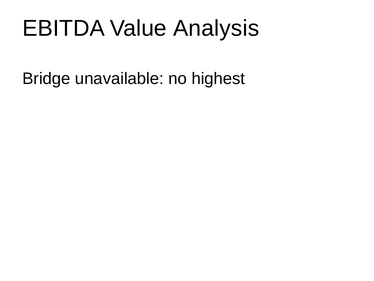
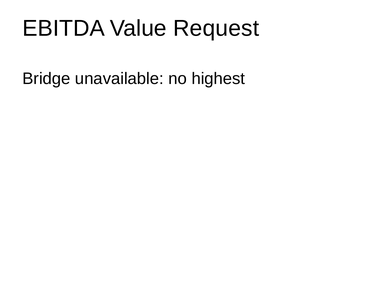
Analysis: Analysis -> Request
